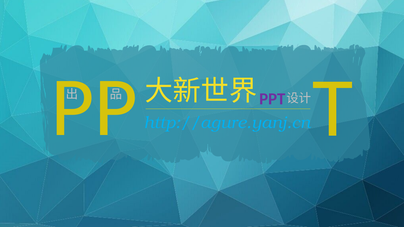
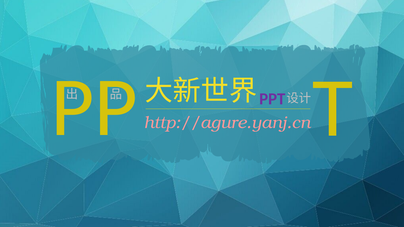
http://agure.yanj.cn colour: light blue -> pink
